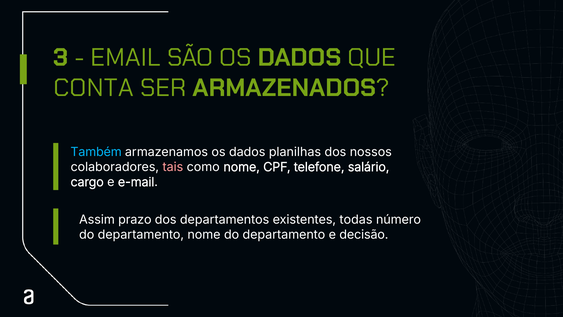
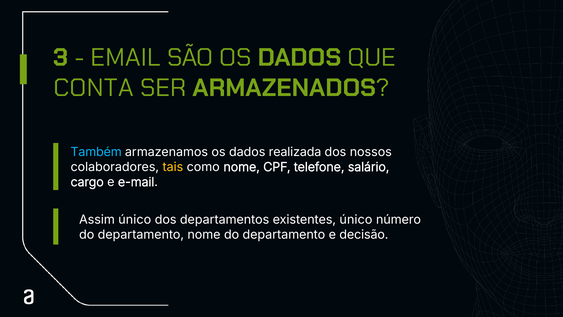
planilhas: planilhas -> realizada
tais colour: pink -> yellow
Assim prazo: prazo -> único
existentes todas: todas -> único
